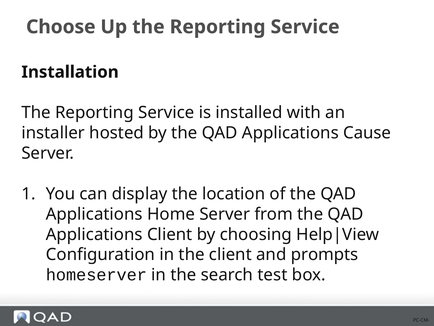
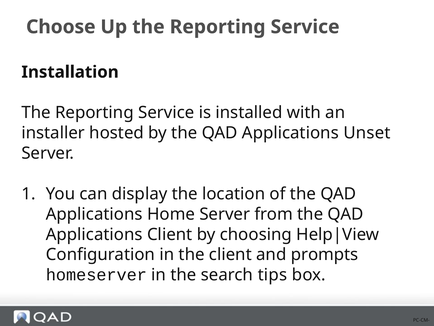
Cause: Cause -> Unset
test: test -> tips
